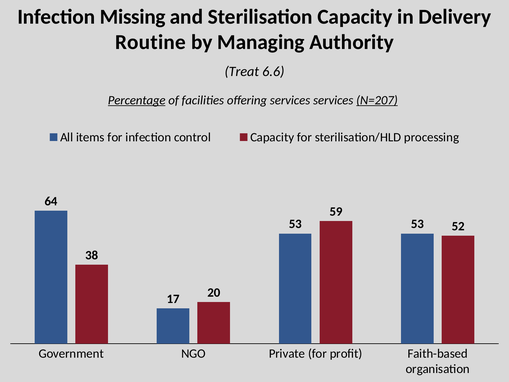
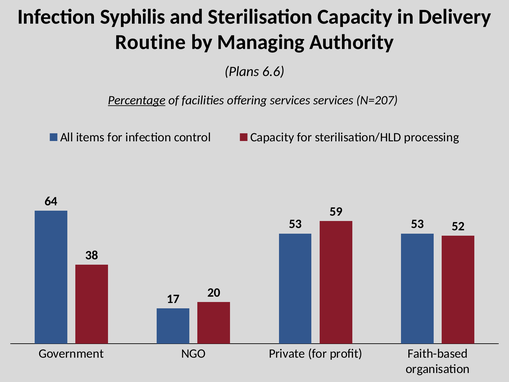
Missing: Missing -> Syphilis
Treat: Treat -> Plans
N=207 underline: present -> none
